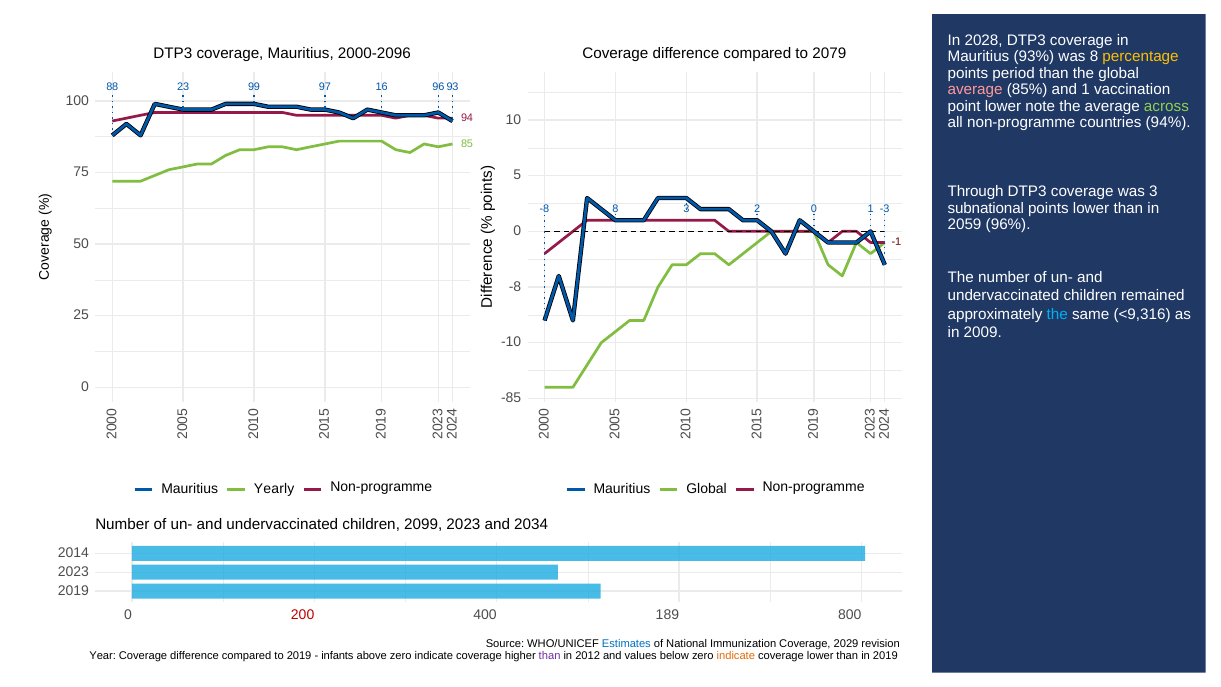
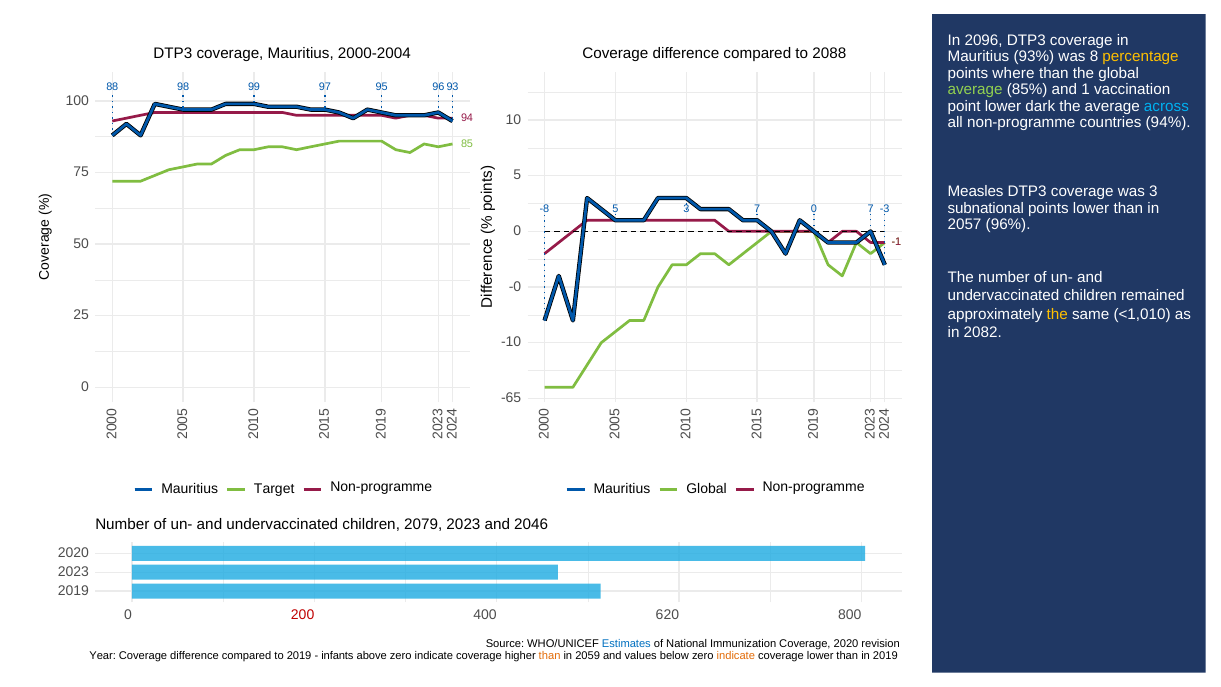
2028: 2028 -> 2096
2079: 2079 -> 2088
2000-2096: 2000-2096 -> 2000-2004
period: period -> where
23: 23 -> 98
16: 16 -> 95
average at (975, 90) colour: pink -> light green
note: note -> dark
across colour: light green -> light blue
Through: Through -> Measles
-8 8: 8 -> 5
2 at (757, 209): 2 -> 7
1 at (871, 209): 1 -> 7
2059: 2059 -> 2057
-8 at (515, 287): -8 -> -0
the at (1057, 314) colour: light blue -> yellow
<9,316: <9,316 -> <1,010
2009: 2009 -> 2082
-85: -85 -> -65
Yearly: Yearly -> Target
2099: 2099 -> 2079
2034: 2034 -> 2046
2014 at (73, 553): 2014 -> 2020
189: 189 -> 620
Coverage 2029: 2029 -> 2020
than at (550, 656) colour: purple -> orange
2012: 2012 -> 2059
